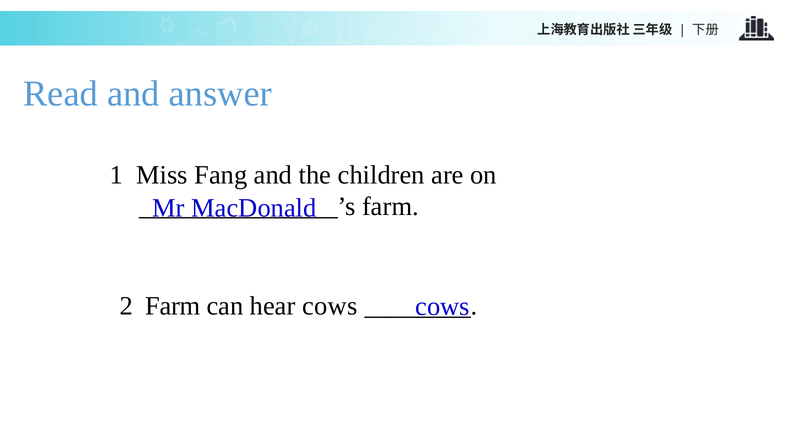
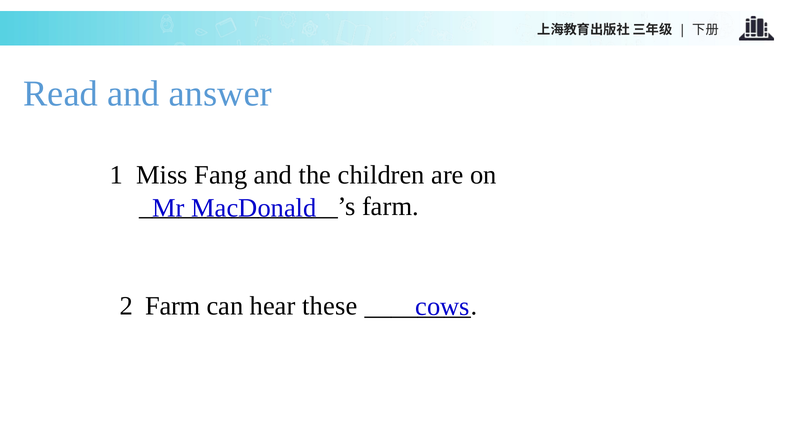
hear cows: cows -> these
